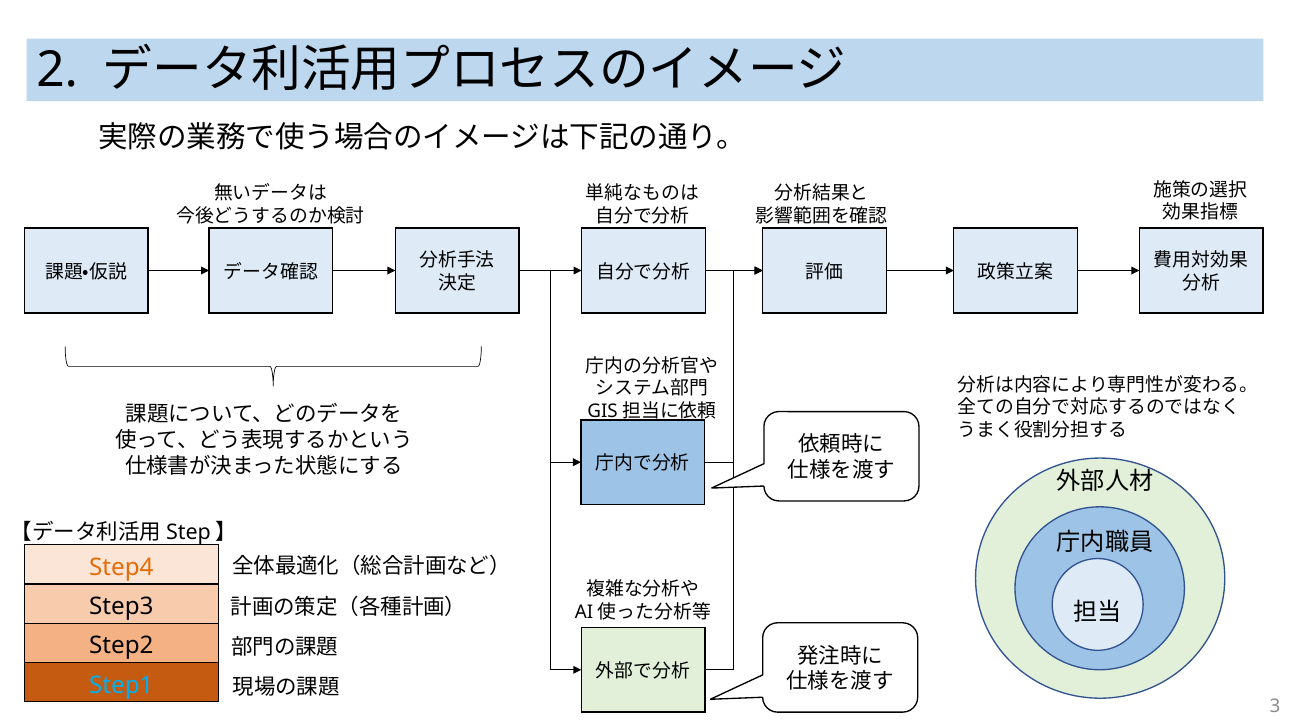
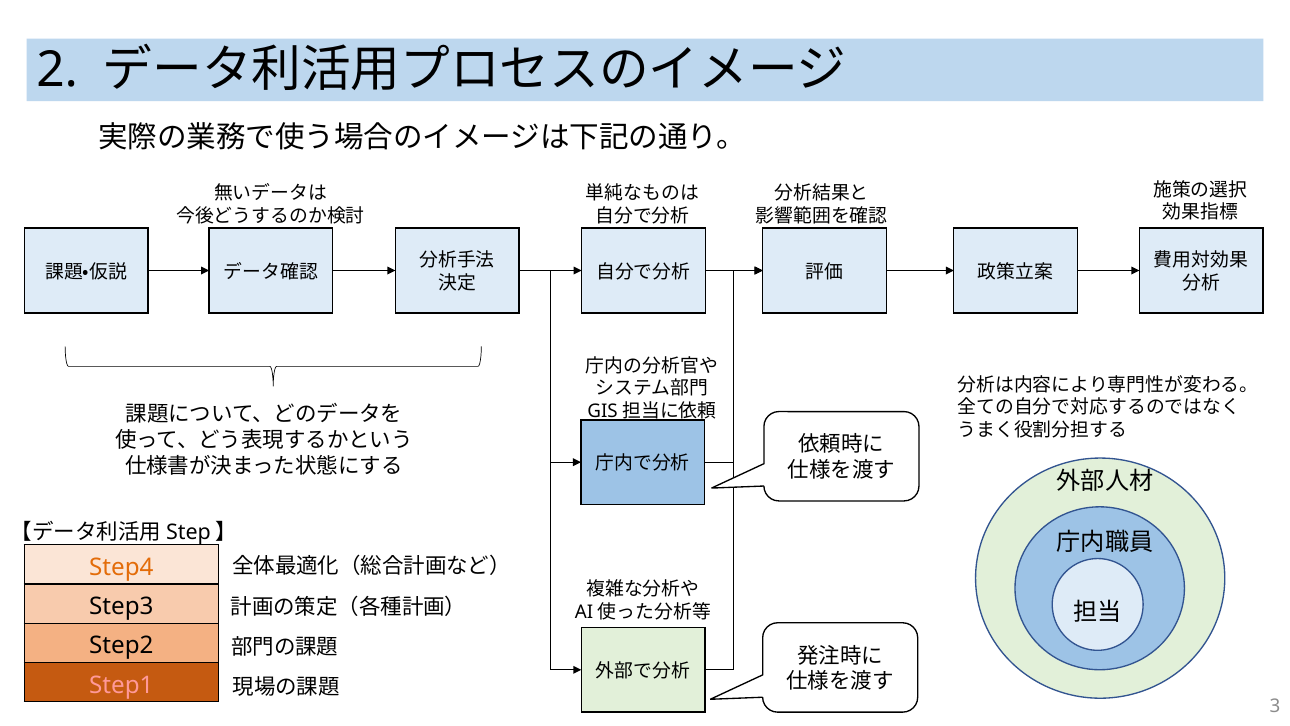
Step1 colour: light blue -> pink
